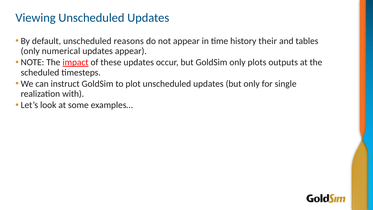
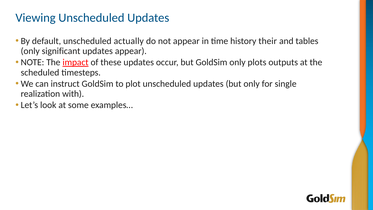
reasons: reasons -> actually
numerical: numerical -> significant
